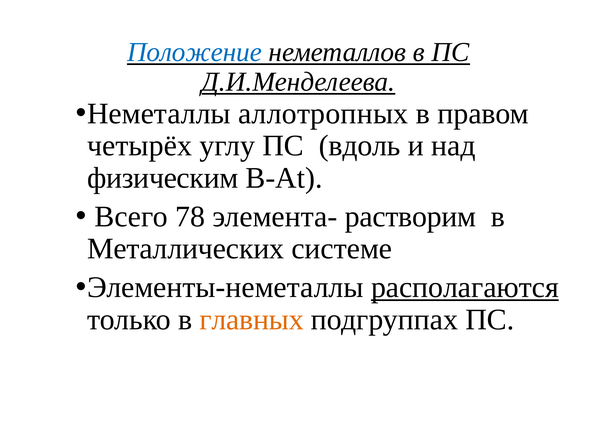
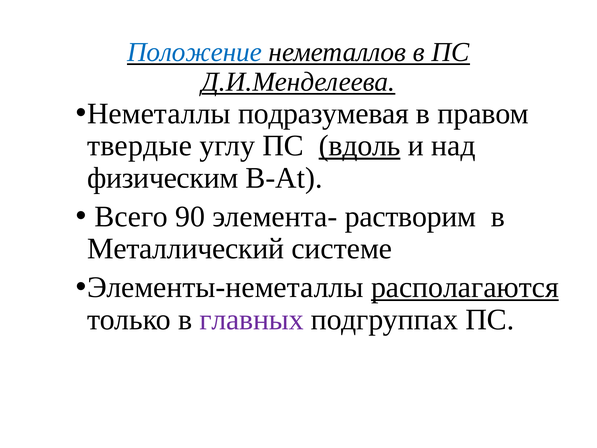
аллотропных: аллотропных -> подразумевая
четырёх: четырёх -> твердые
вдоль underline: none -> present
78: 78 -> 90
Металлических: Металлических -> Металлический
главных colour: orange -> purple
